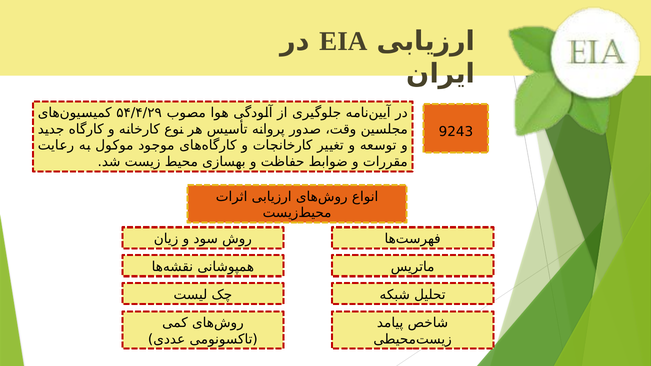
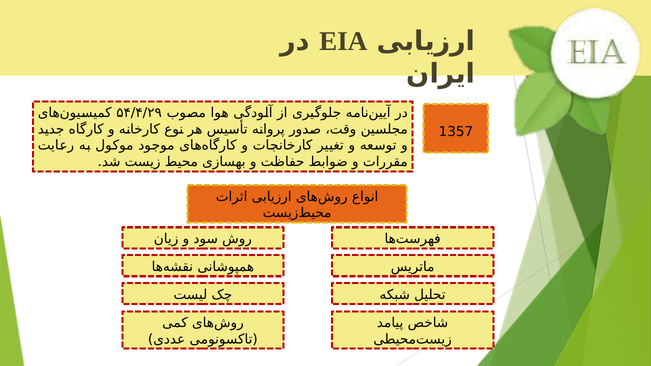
9243: 9243 -> 1357
